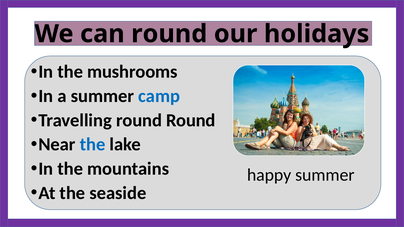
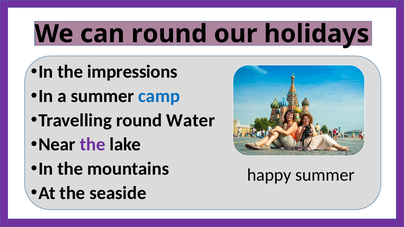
mushrooms: mushrooms -> impressions
round Round: Round -> Water
the at (93, 145) colour: blue -> purple
